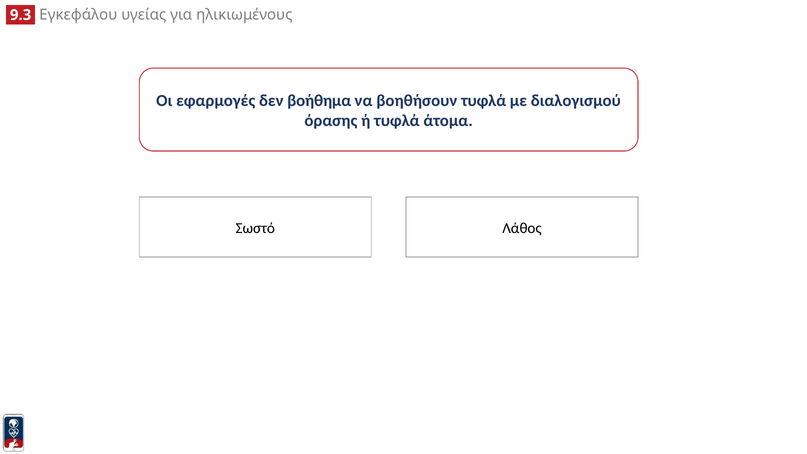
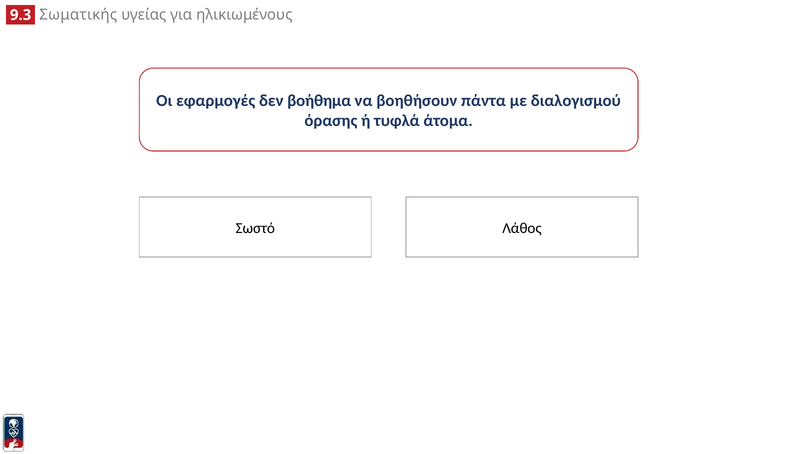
Εγκεφάλου: Εγκεφάλου -> Σωματικής
βοηθήσουν τυφλά: τυφλά -> πάντα
